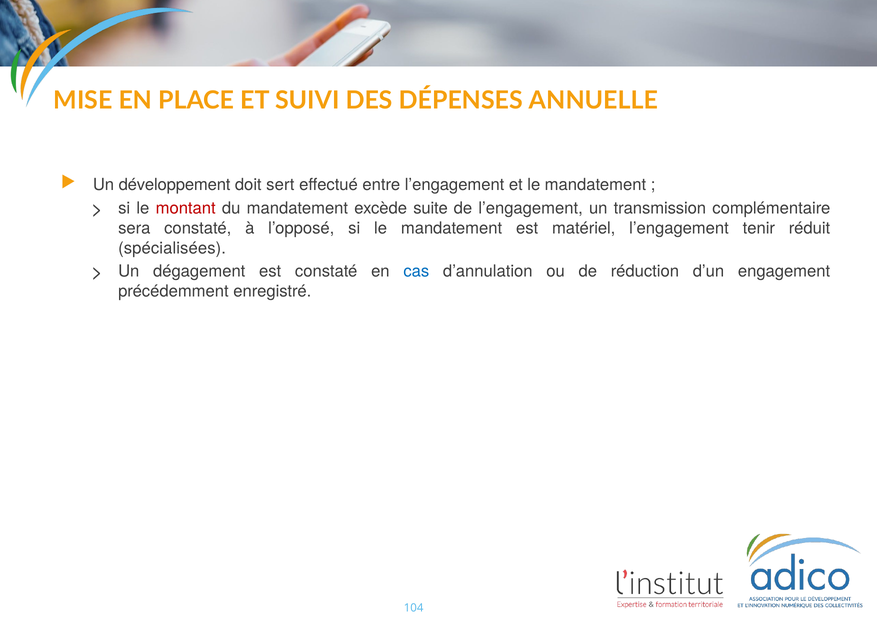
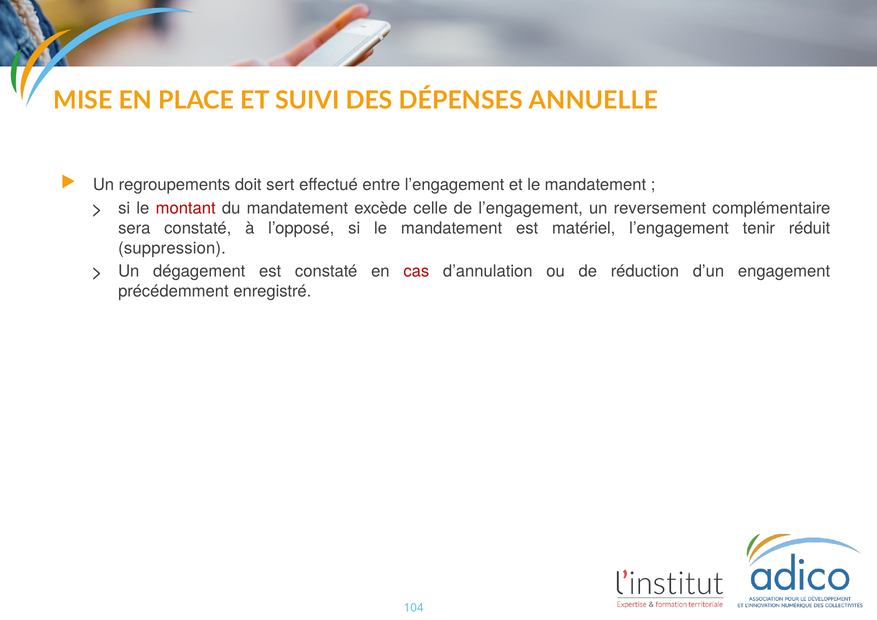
développement: développement -> regroupements
suite: suite -> celle
transmission: transmission -> reversement
spécialisées: spécialisées -> suppression
cas colour: blue -> red
